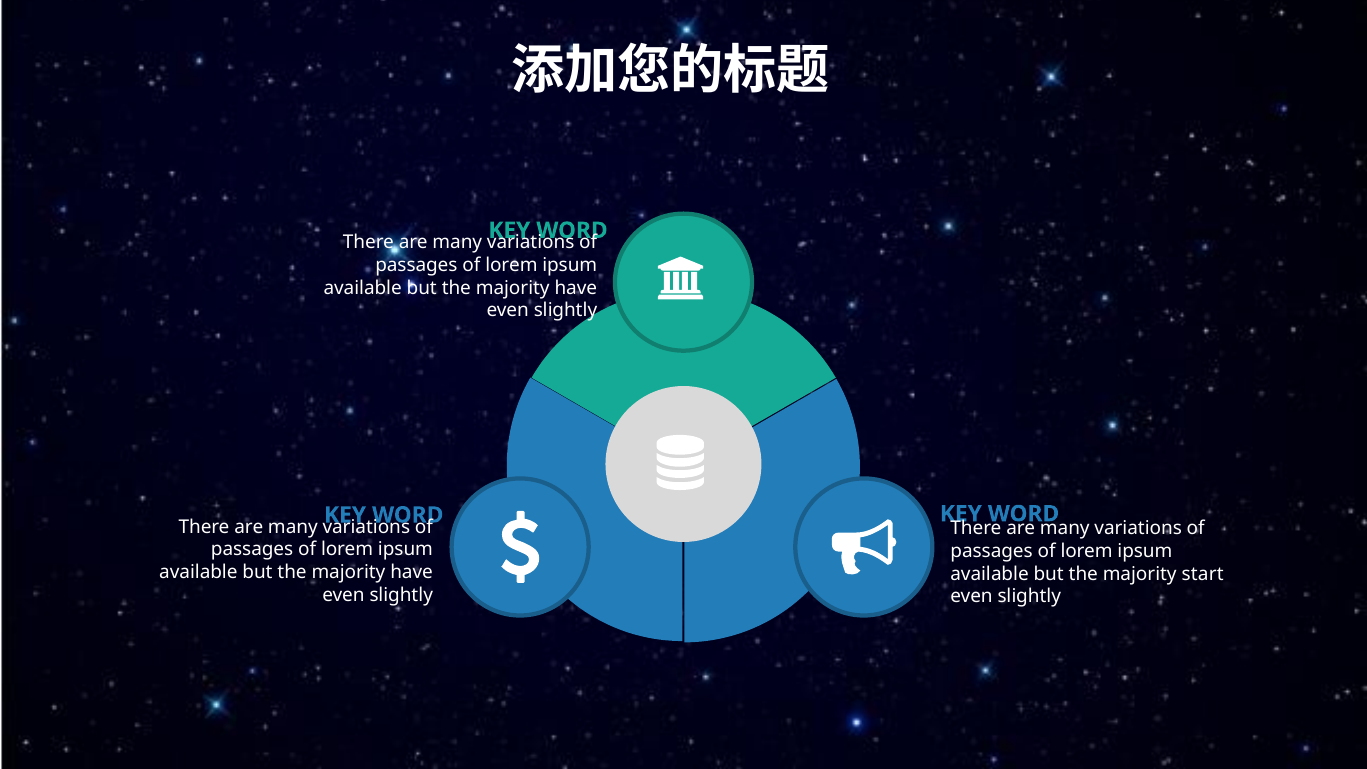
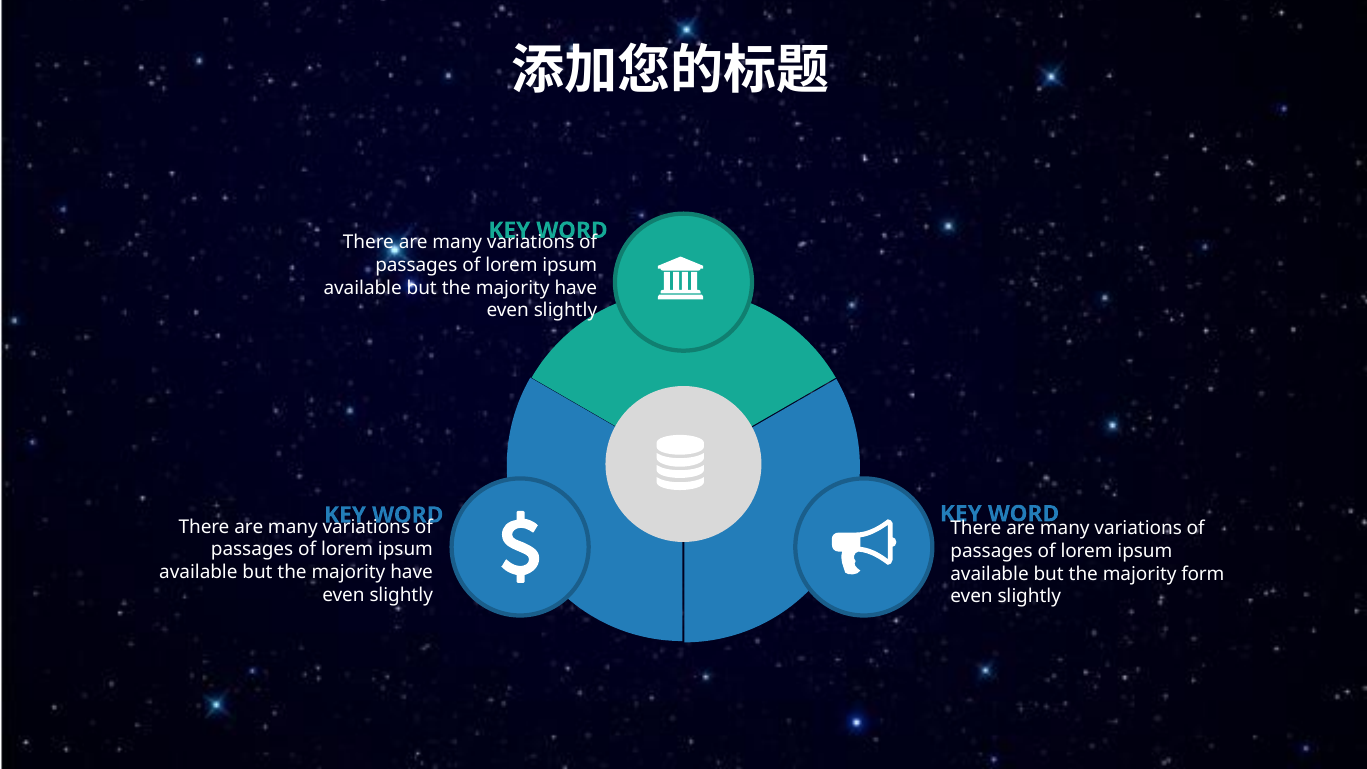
start: start -> form
